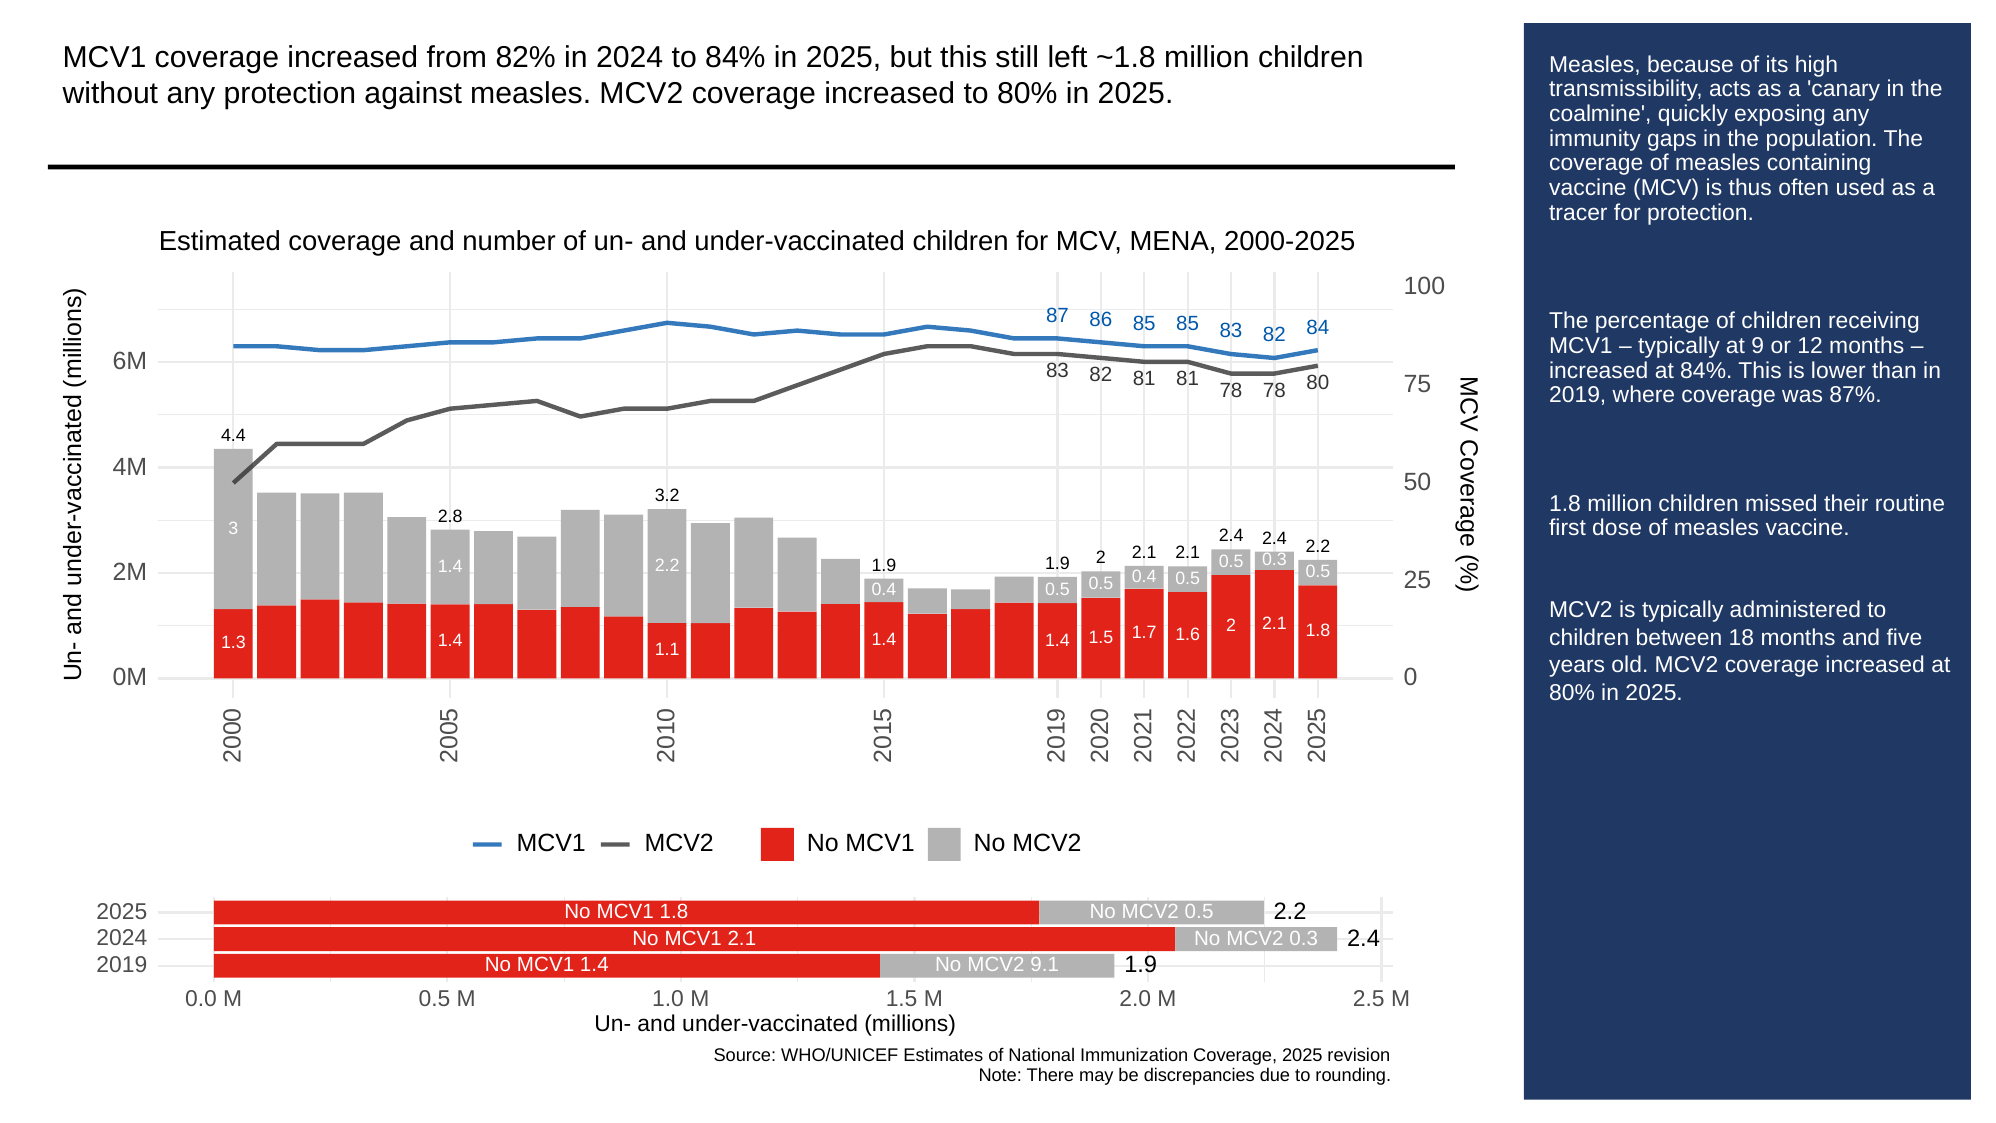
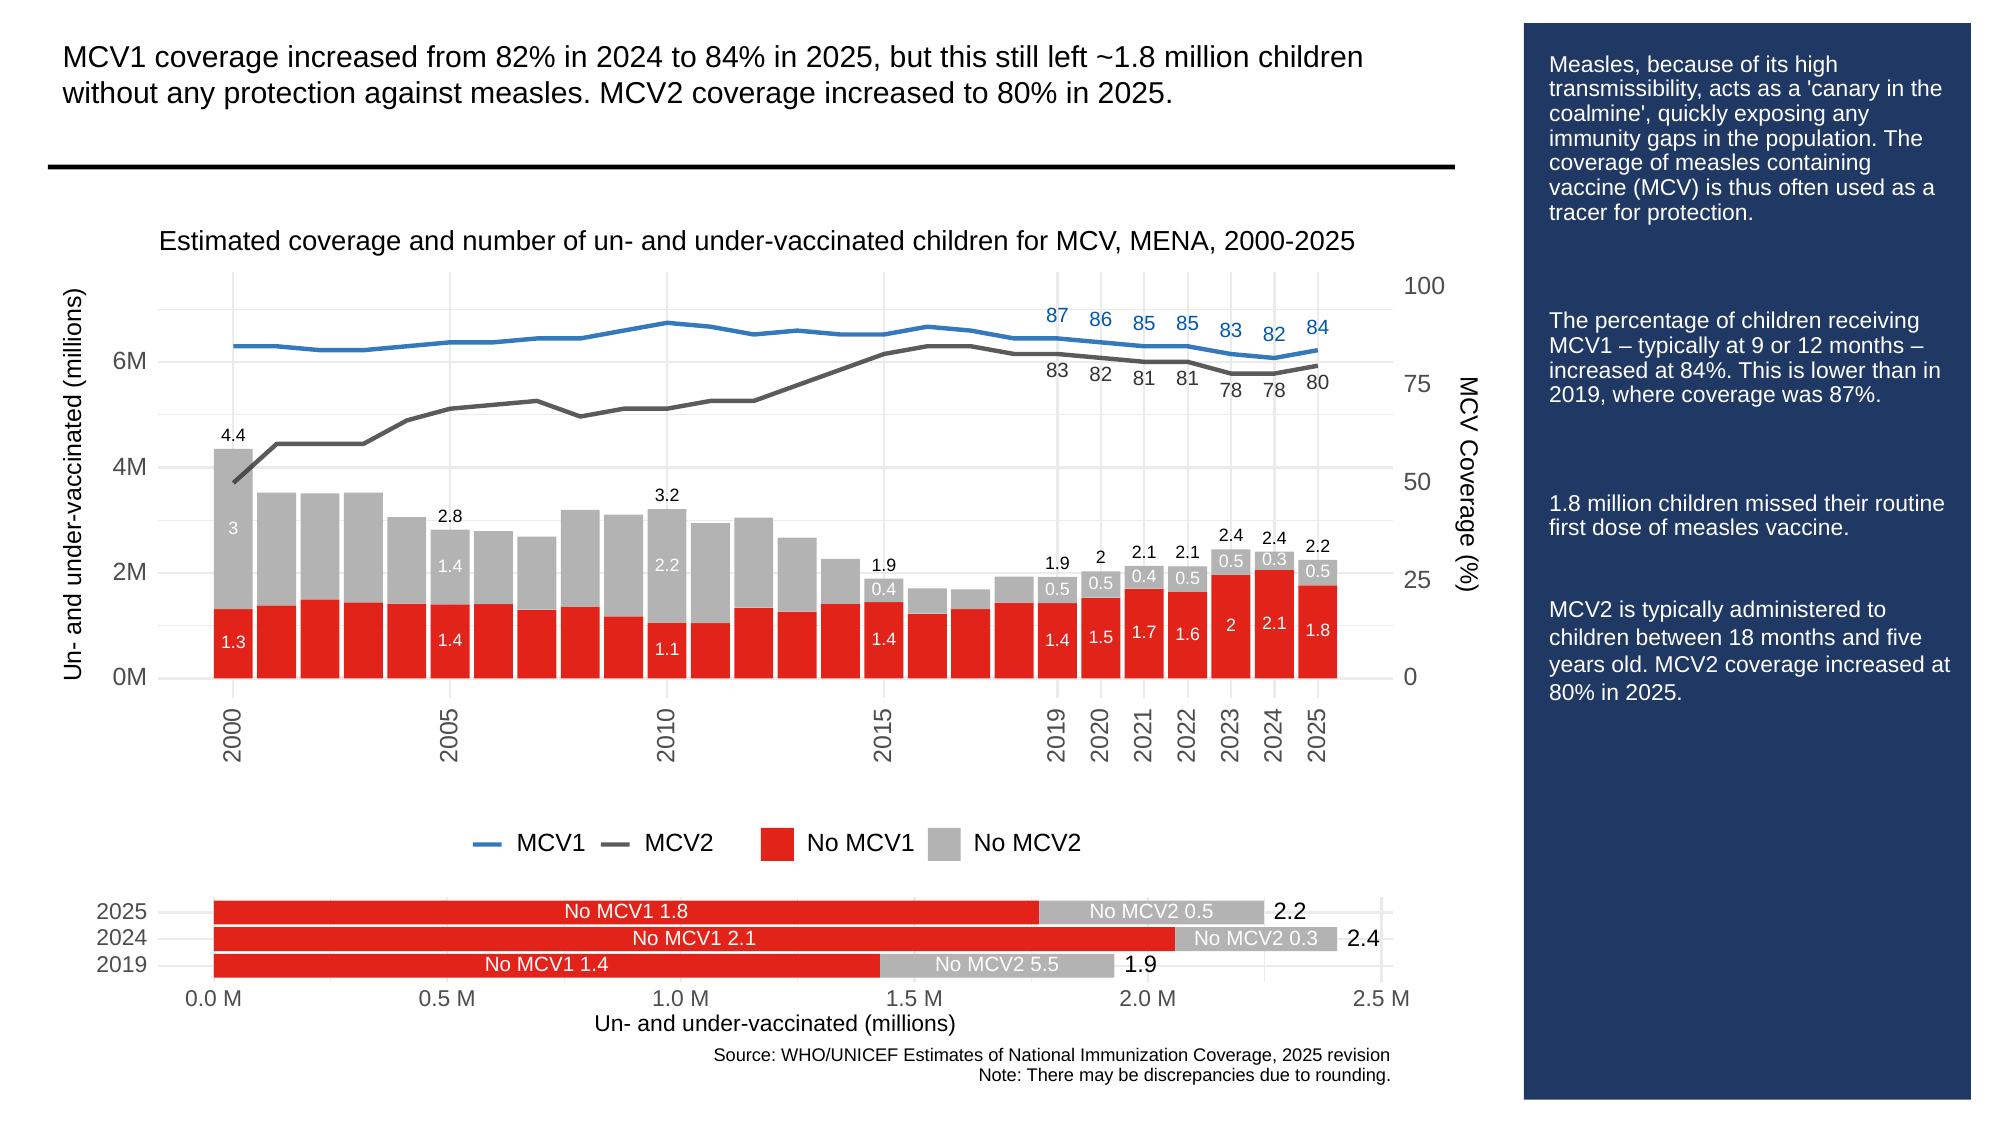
9.1: 9.1 -> 5.5
